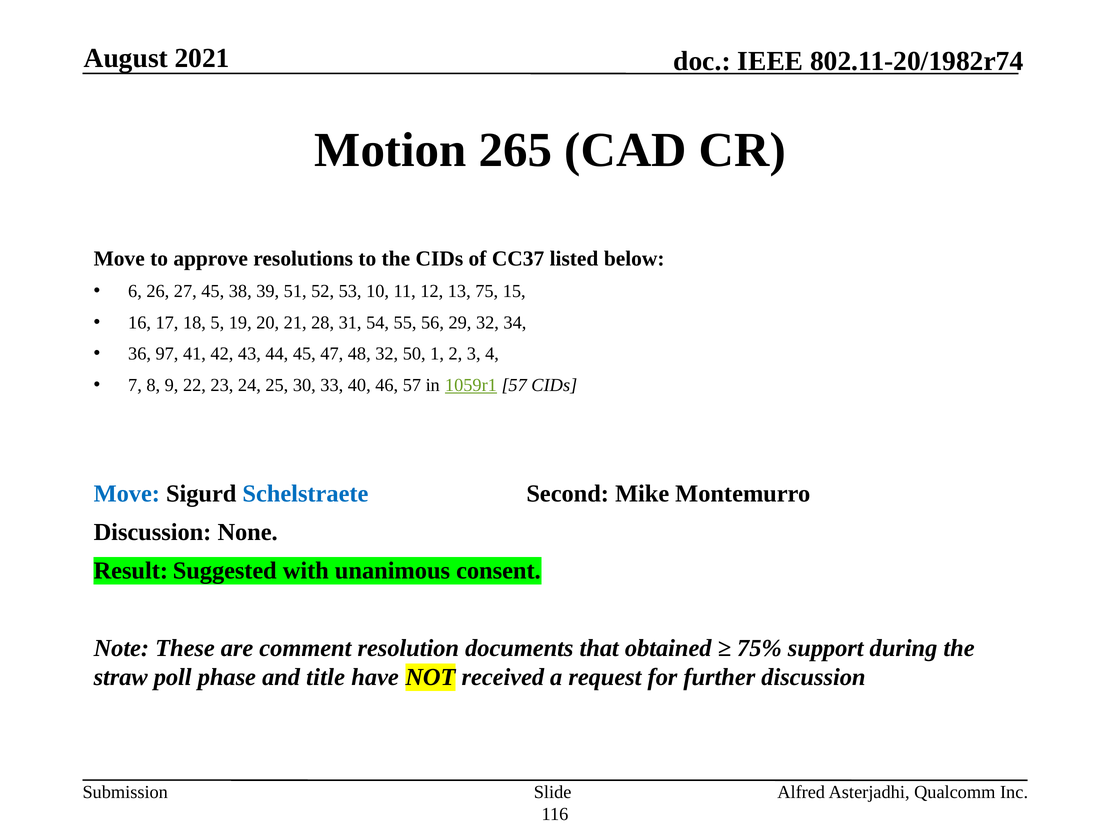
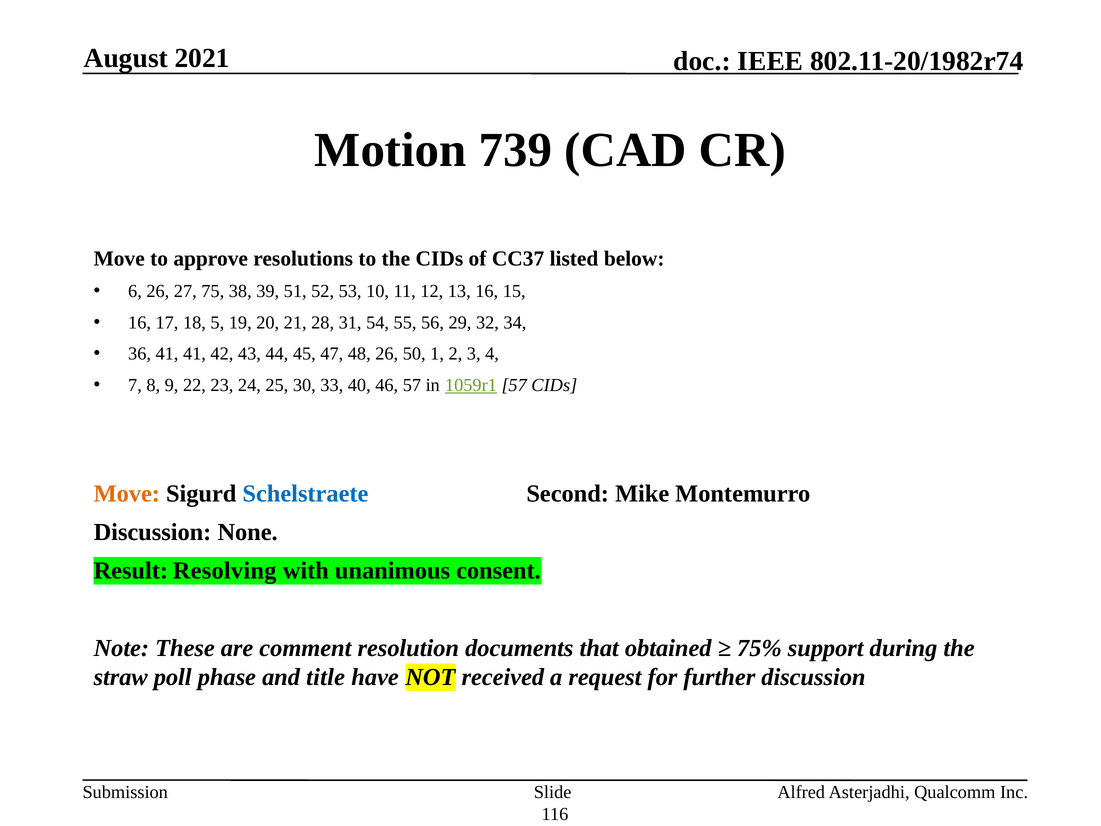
265: 265 -> 739
27 45: 45 -> 75
13 75: 75 -> 16
36 97: 97 -> 41
48 32: 32 -> 26
Move at (127, 494) colour: blue -> orange
Suggested: Suggested -> Resolving
